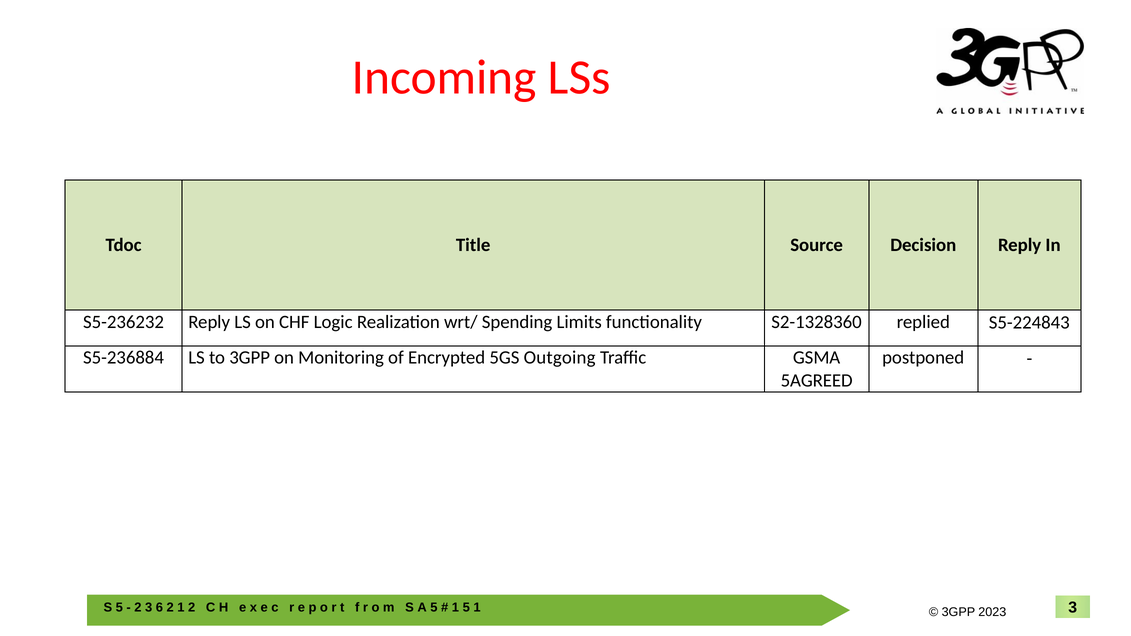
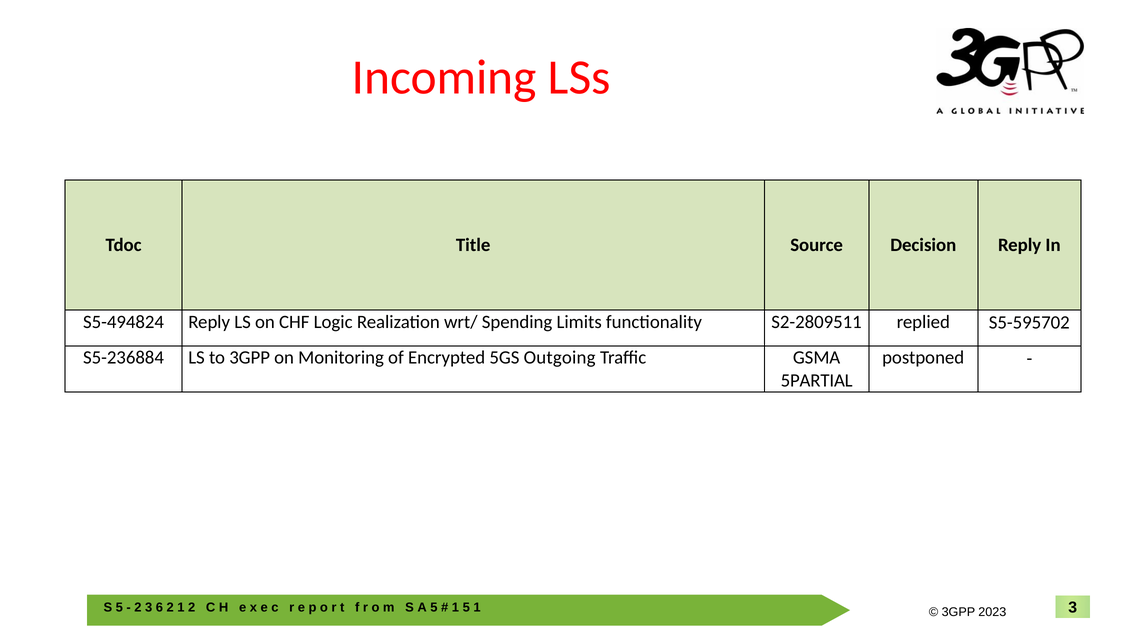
S5-236232: S5-236232 -> S5-494824
S2-1328360: S2-1328360 -> S2-2809511
S5-224843: S5-224843 -> S5-595702
5AGREED: 5AGREED -> 5PARTIAL
